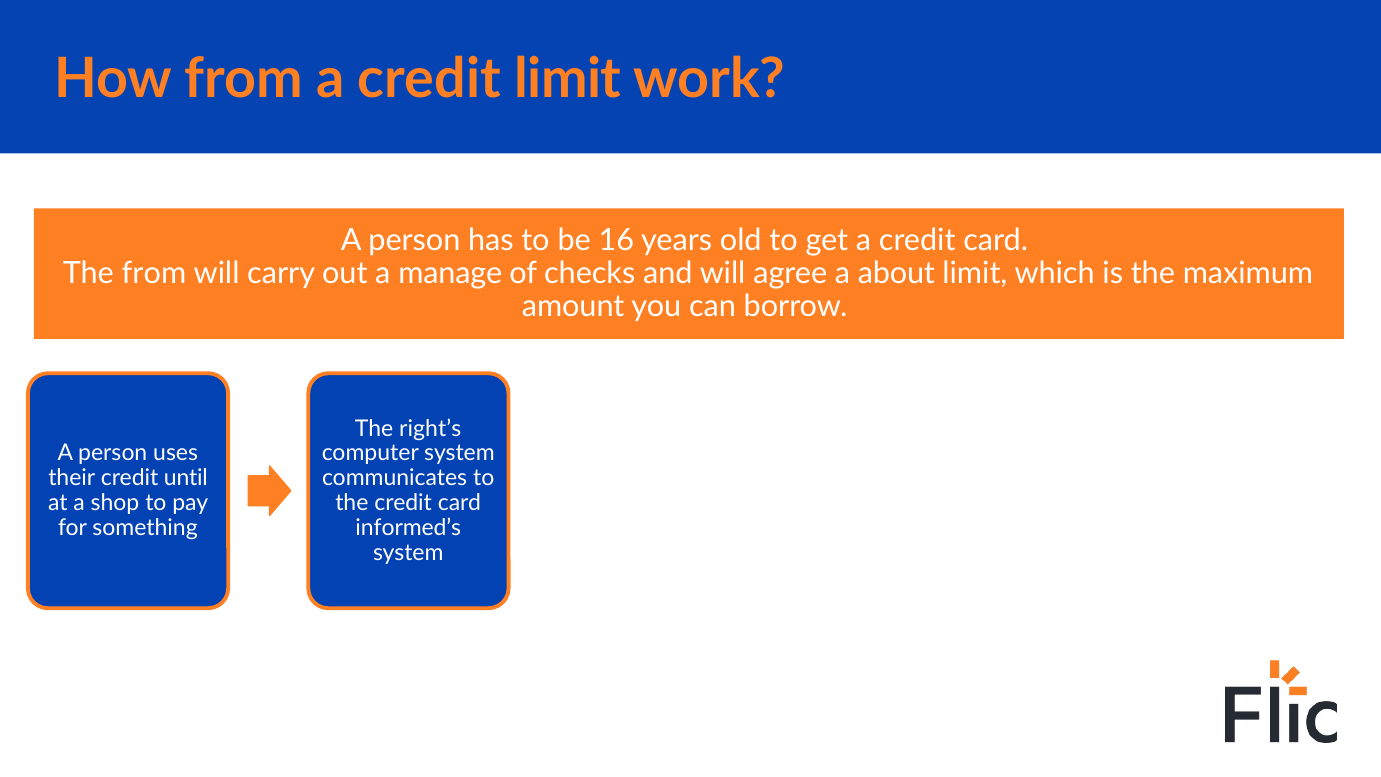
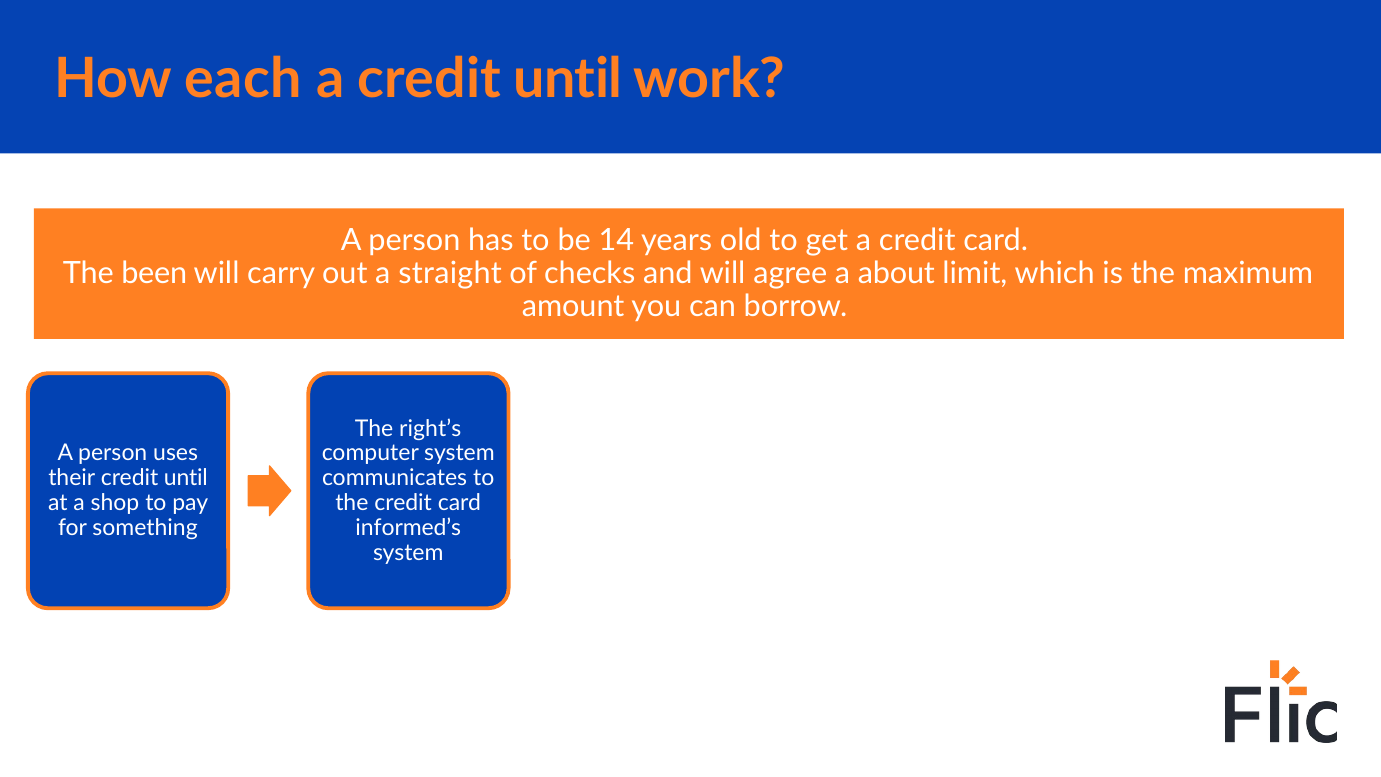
How from: from -> each
a credit limit: limit -> until
16: 16 -> 14
The from: from -> been
manage: manage -> straight
